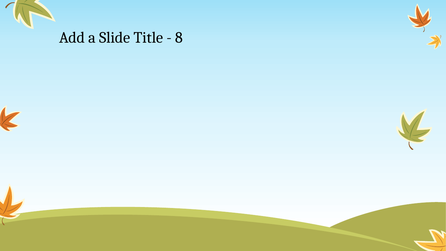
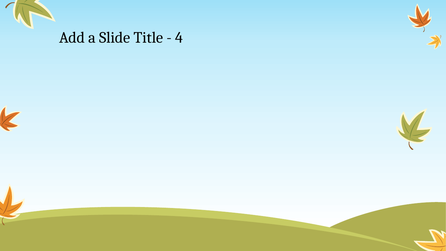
8: 8 -> 4
